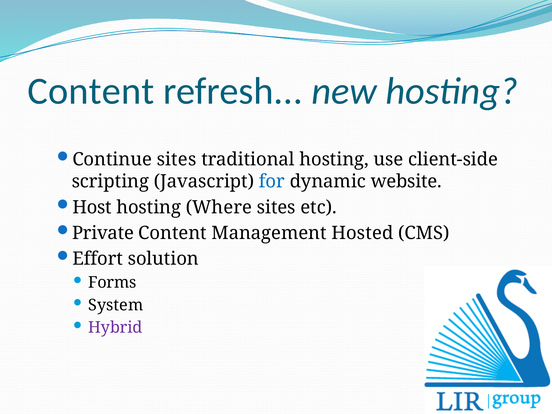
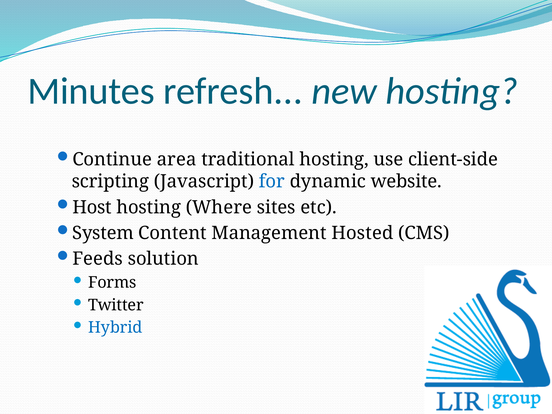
Content at (91, 91): Content -> Minutes
Continue sites: sites -> area
Private: Private -> System
Effort: Effort -> Feeds
System: System -> Twitter
Hybrid colour: purple -> blue
